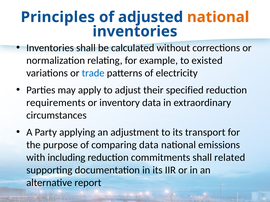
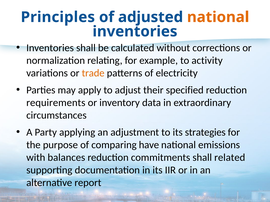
existed: existed -> activity
trade colour: blue -> orange
transport: transport -> strategies
comparing data: data -> have
including: including -> balances
